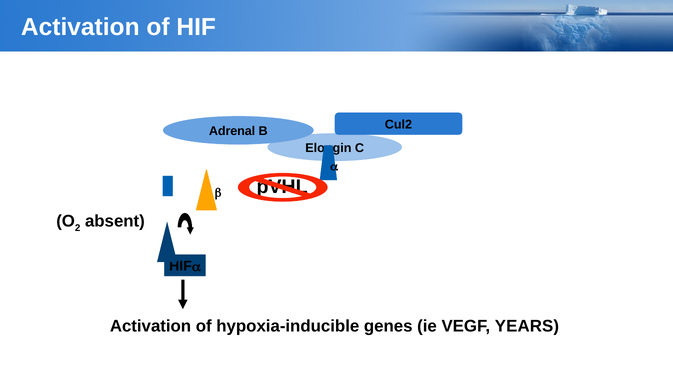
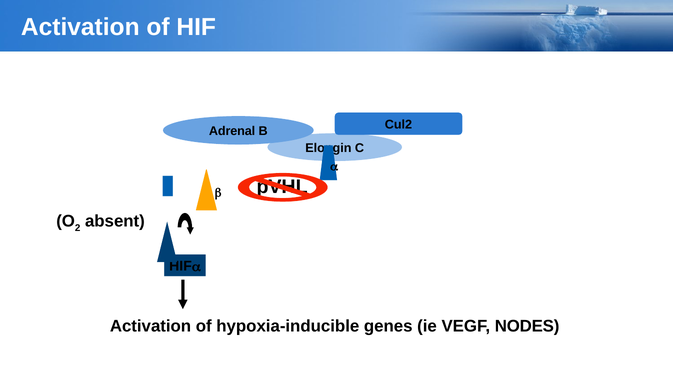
YEARS: YEARS -> NODES
